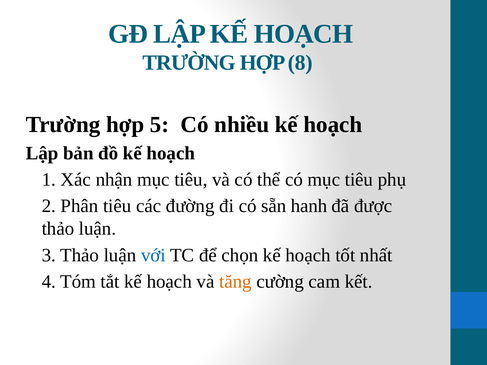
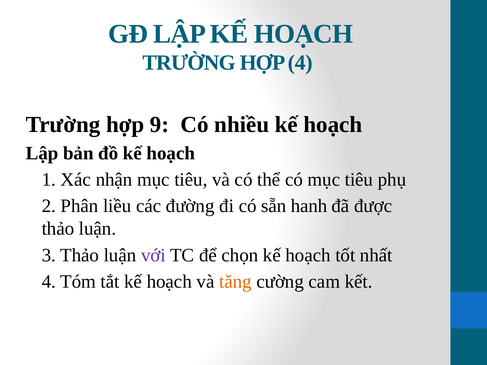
HỢP 8: 8 -> 4
5: 5 -> 9
Phân tiêu: tiêu -> liều
với colour: blue -> purple
